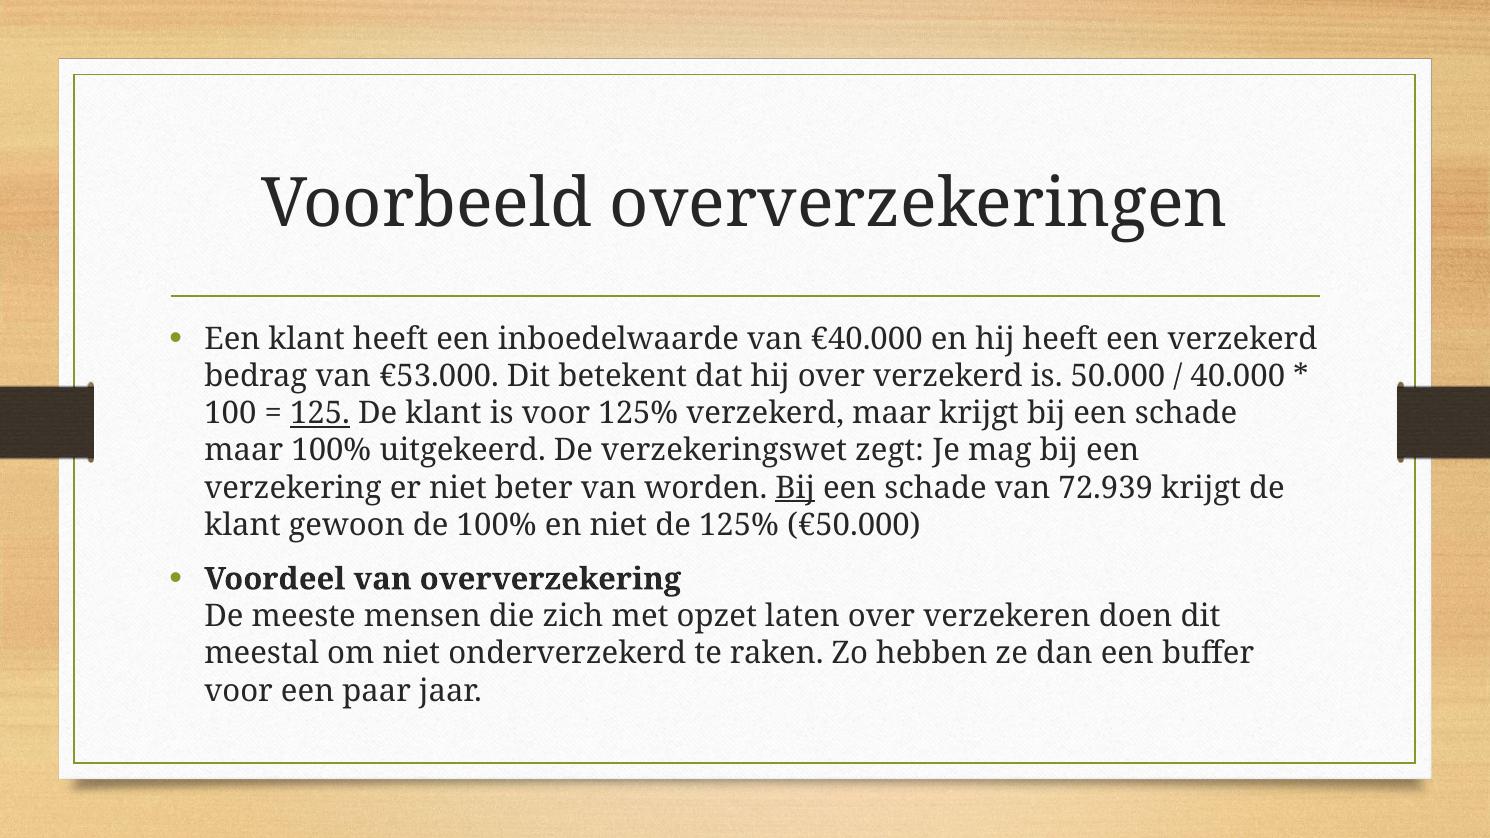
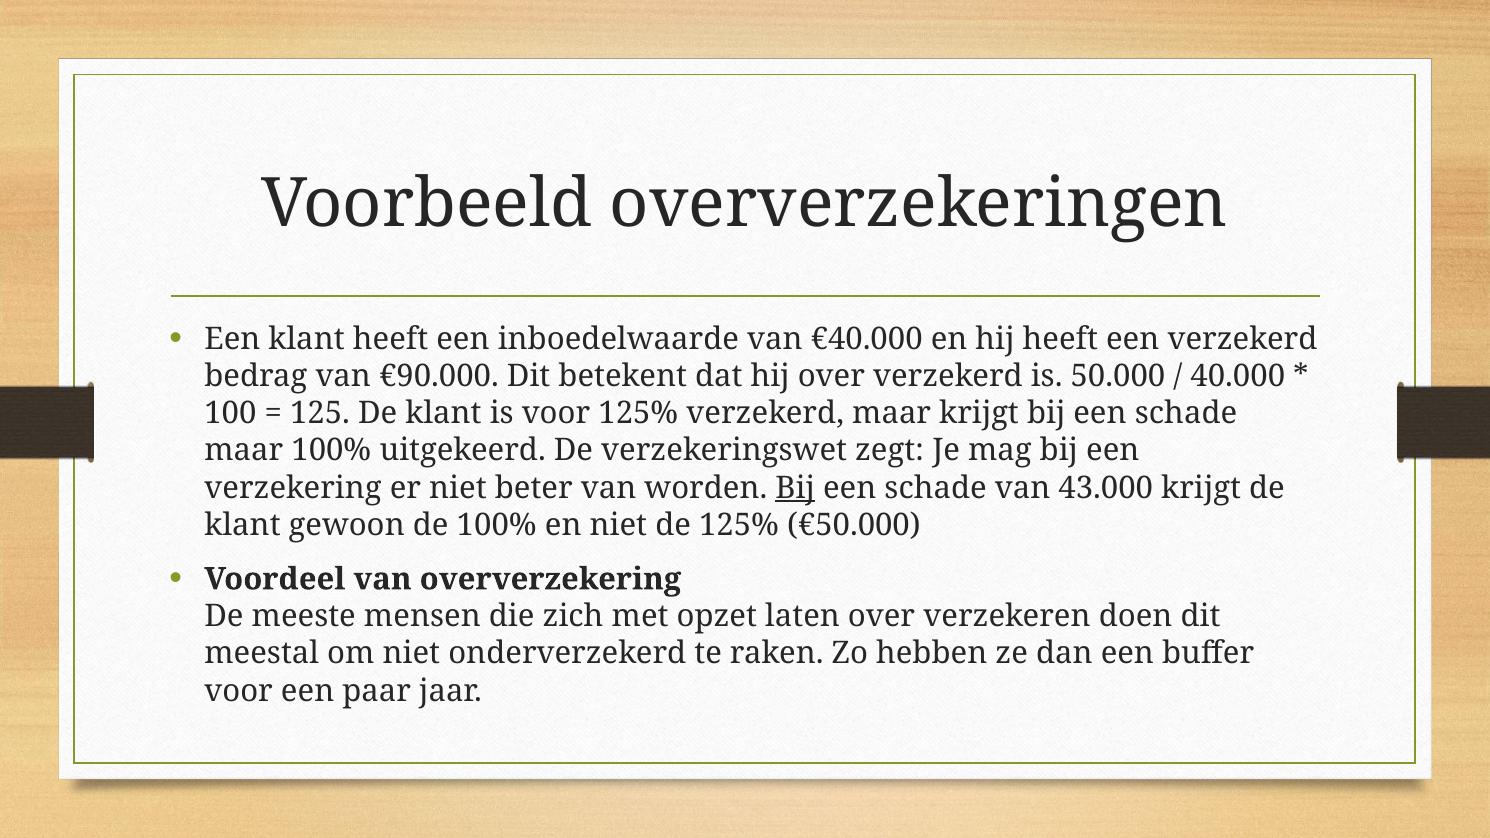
€53.000: €53.000 -> €90.000
125 underline: present -> none
72.939: 72.939 -> 43.000
